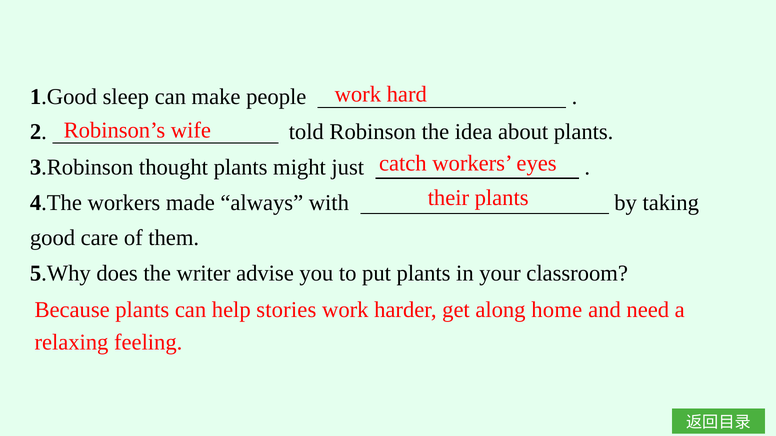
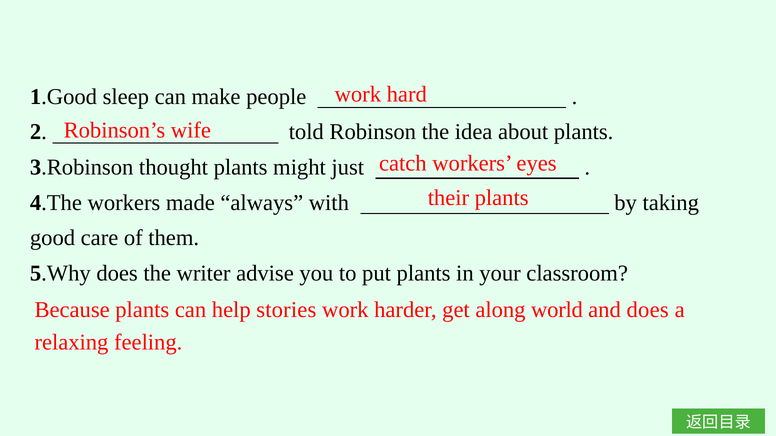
home: home -> world
and need: need -> does
